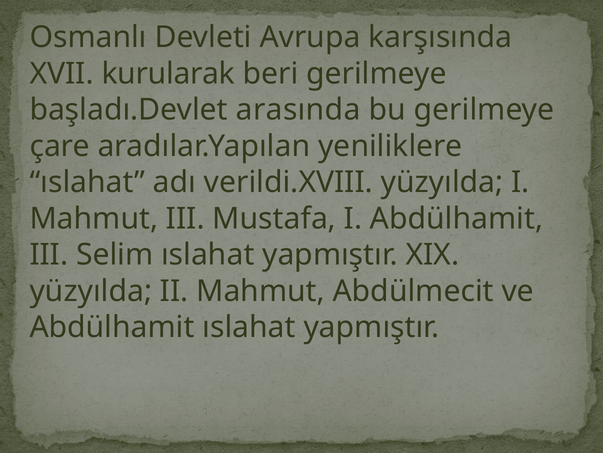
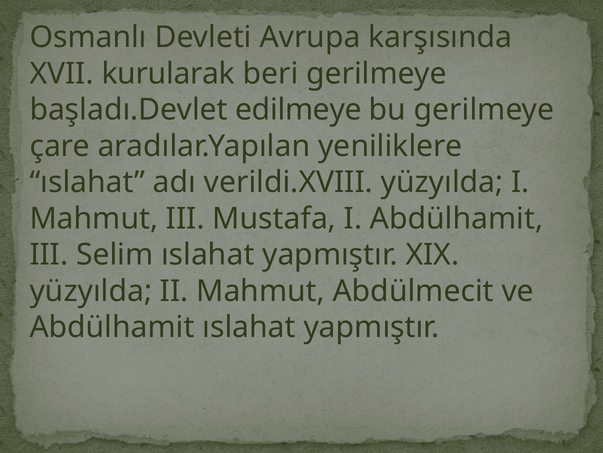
arasında: arasında -> edilmeye
